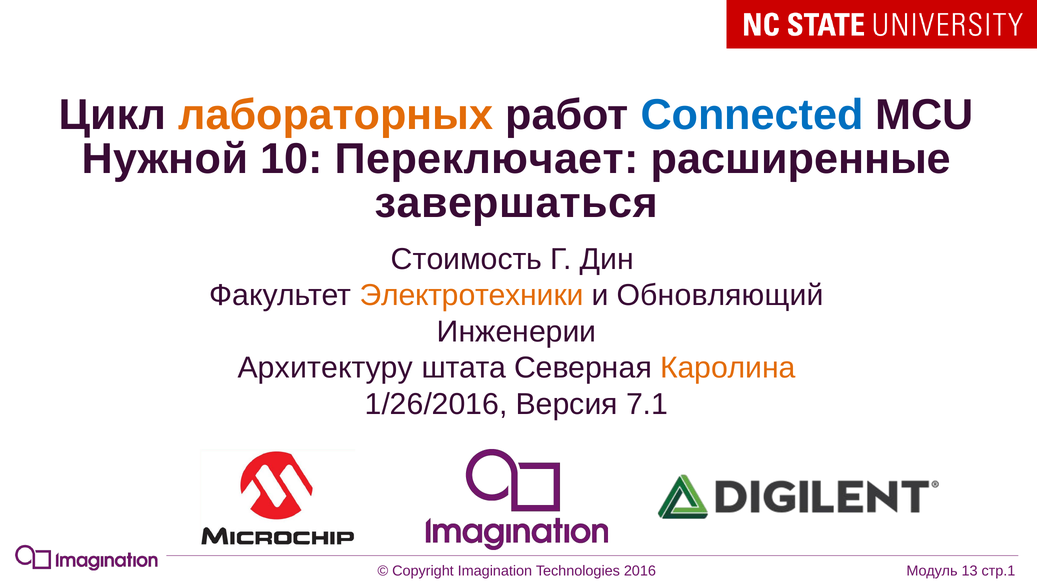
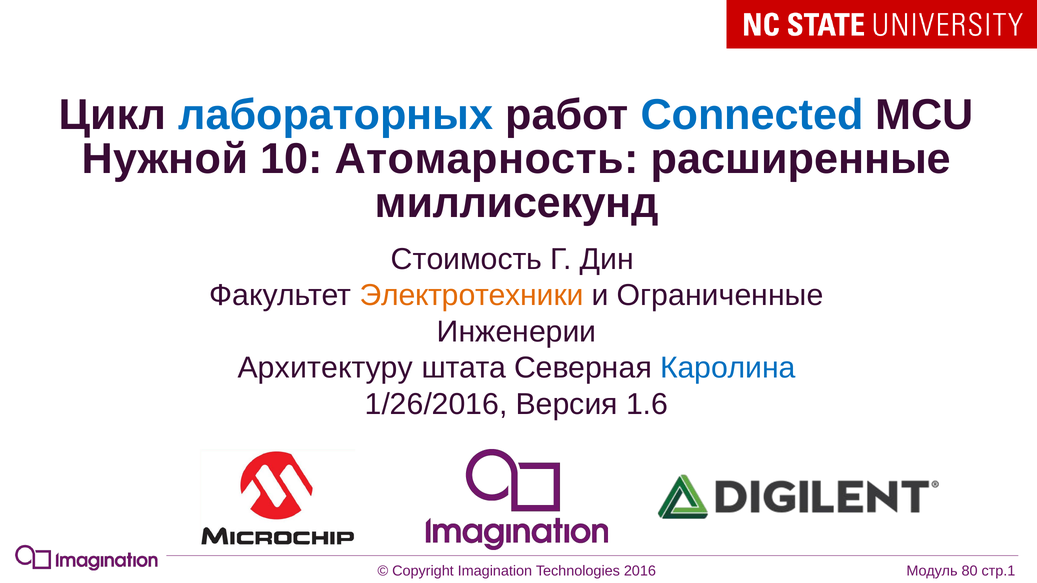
лабораторных colour: orange -> blue
Переключает: Переключает -> Атомарность
завершаться: завершаться -> миллисекунд
Обновляющий: Обновляющий -> Ограниченные
Каролина colour: orange -> blue
7.1: 7.1 -> 1.6
13: 13 -> 80
